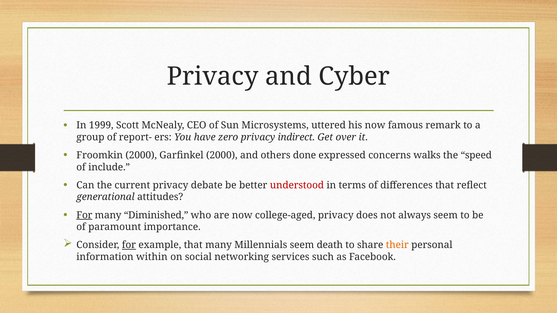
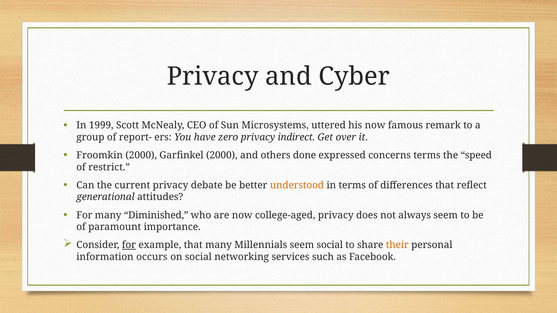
concerns walks: walks -> terms
include: include -> restrict
understood colour: red -> orange
For at (84, 215) underline: present -> none
seem death: death -> social
within: within -> occurs
